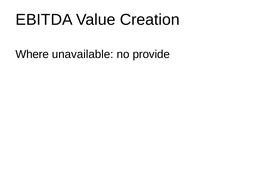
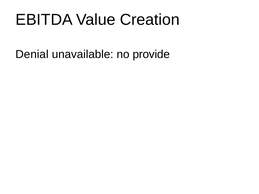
Where: Where -> Denial
